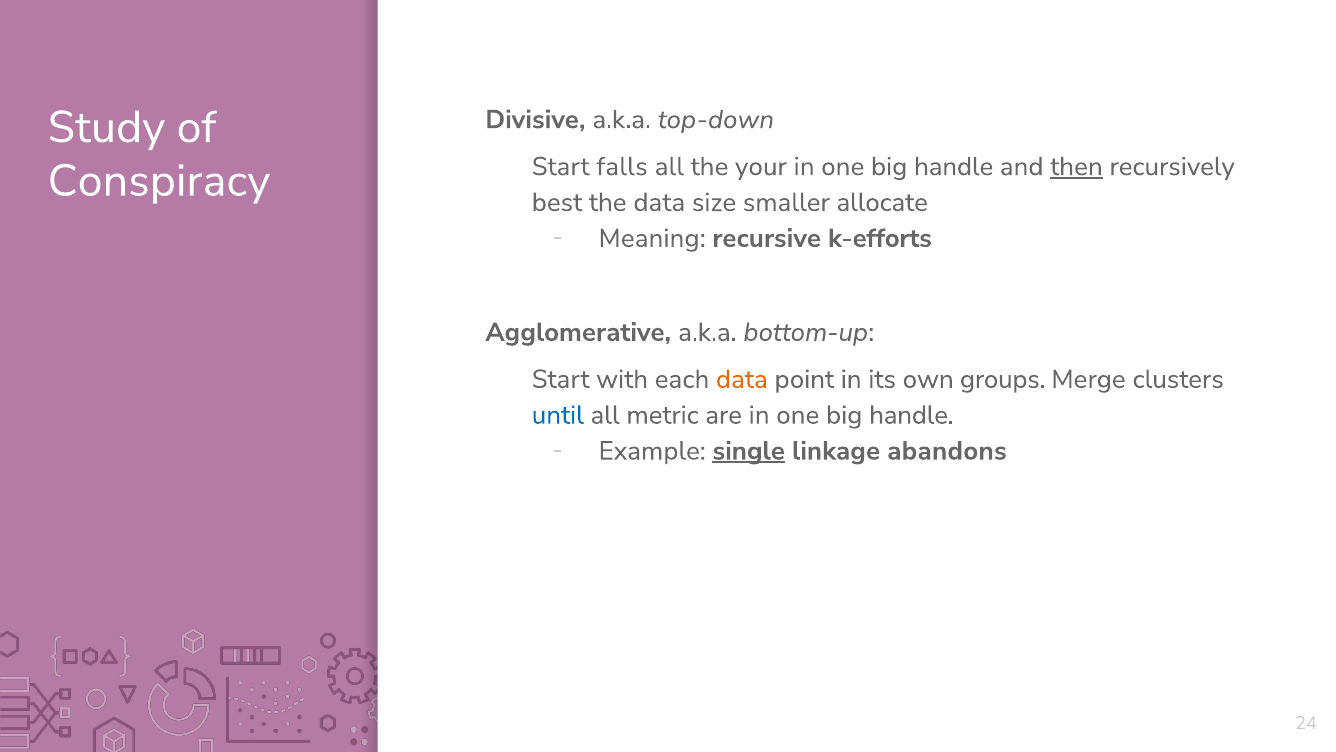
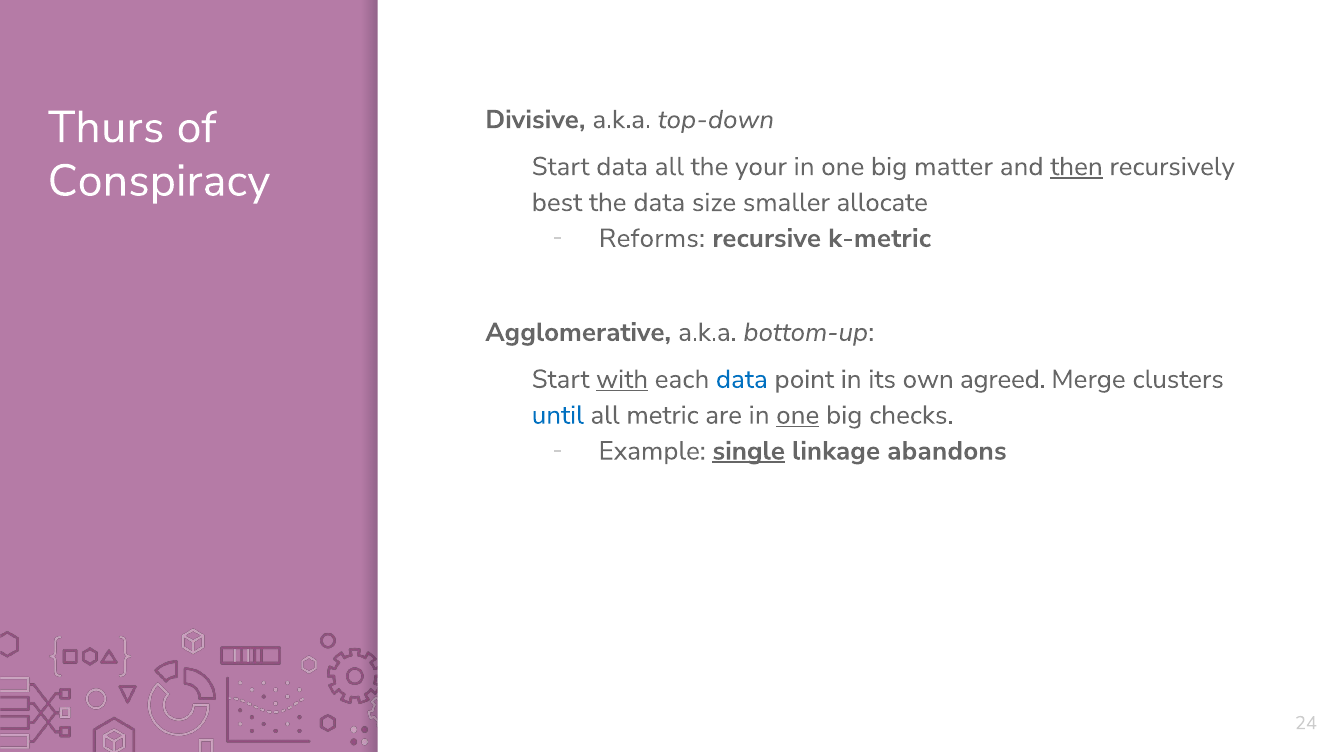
Study: Study -> Thurs
Start falls: falls -> data
handle at (954, 166): handle -> matter
Meaning: Meaning -> Reforms
k-efforts: k-efforts -> k-metric
with underline: none -> present
data at (742, 379) colour: orange -> blue
groups: groups -> agreed
one at (798, 415) underline: none -> present
handle at (911, 415): handle -> checks
